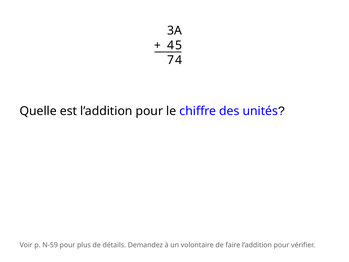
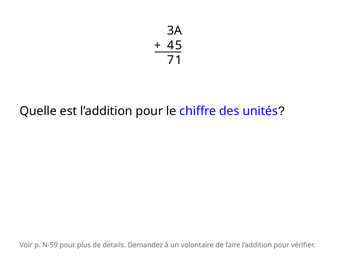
7 4: 4 -> 1
